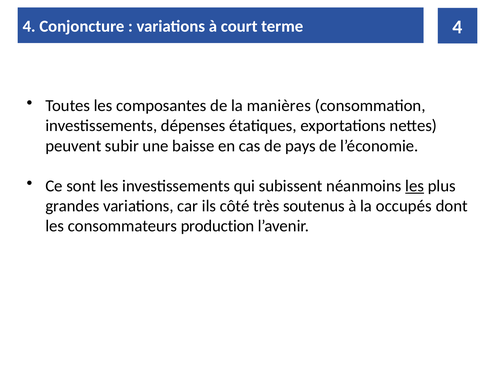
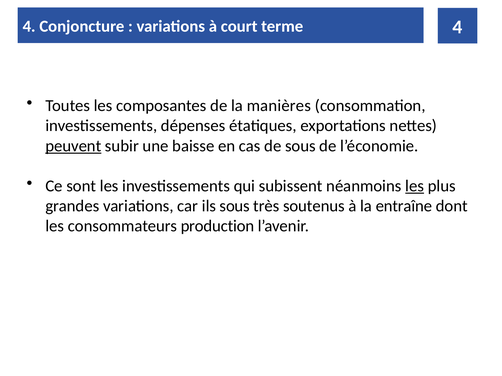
peuvent underline: none -> present
de pays: pays -> sous
ils côté: côté -> sous
occupés: occupés -> entraîne
